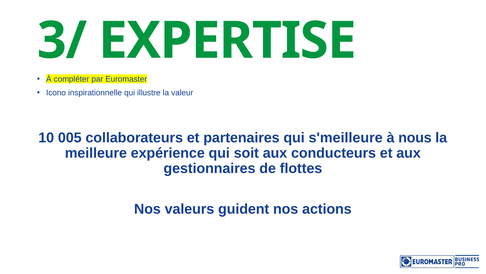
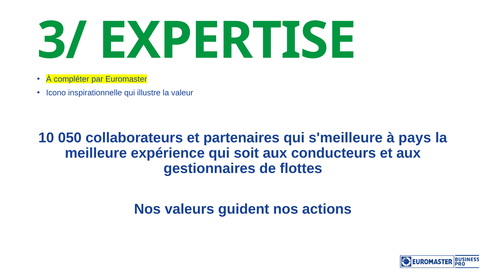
005: 005 -> 050
nous: nous -> pays
